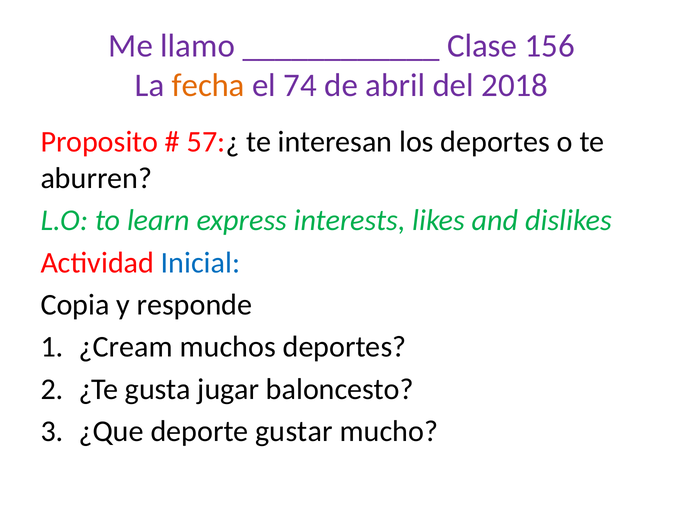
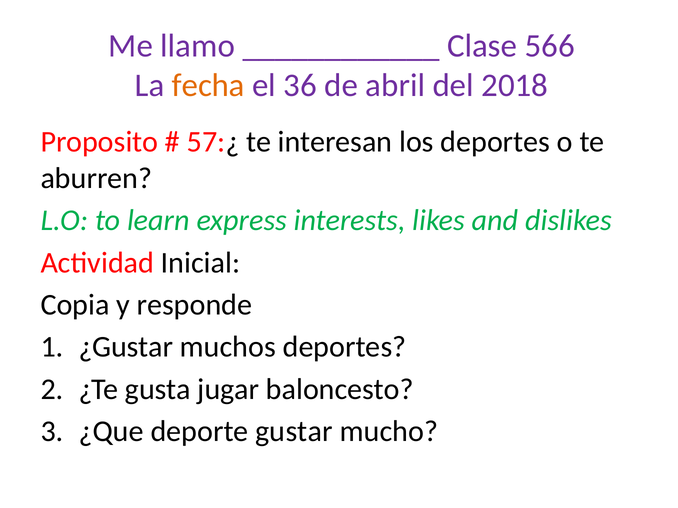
156: 156 -> 566
74: 74 -> 36
Inicial colour: blue -> black
¿Cream: ¿Cream -> ¿Gustar
